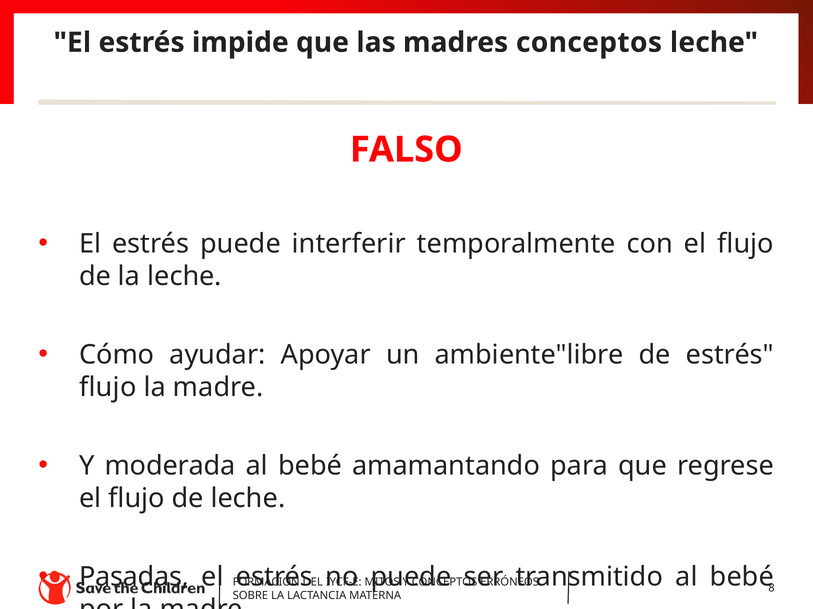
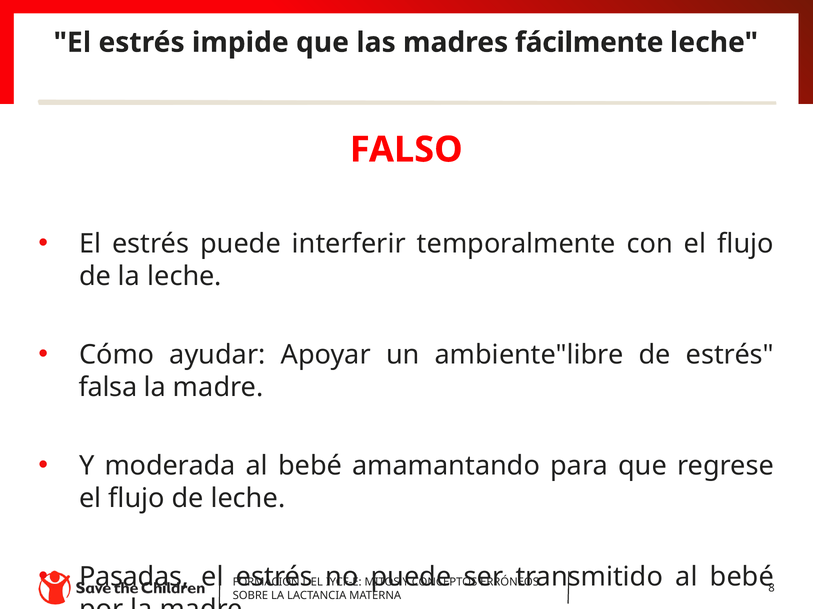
madres conceptos: conceptos -> fácilmente
flujo at (108, 388): flujo -> falsa
